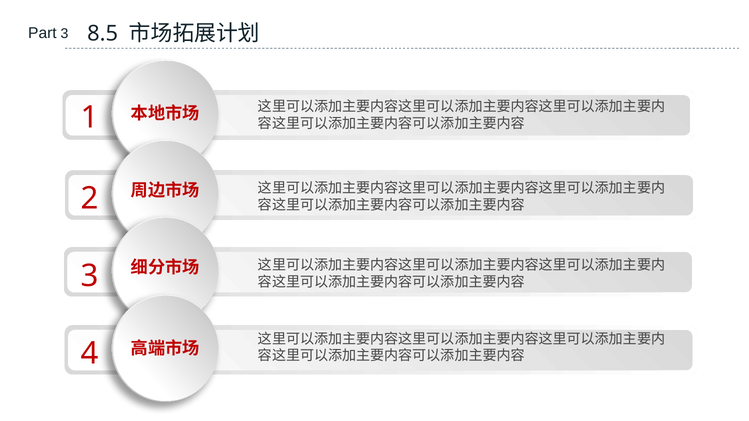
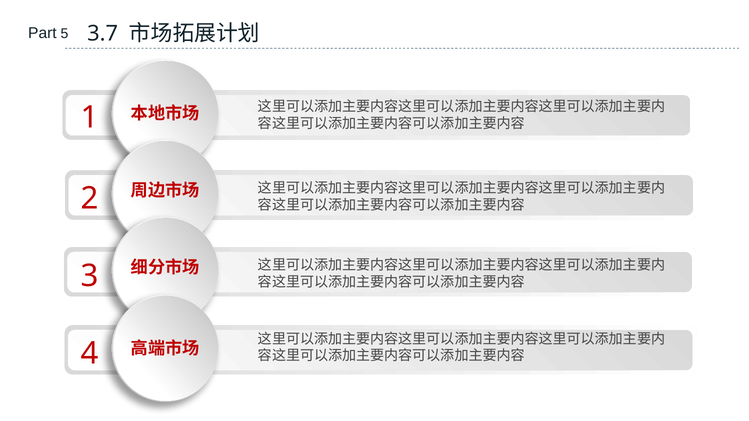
Part 3: 3 -> 5
8.5: 8.5 -> 3.7
